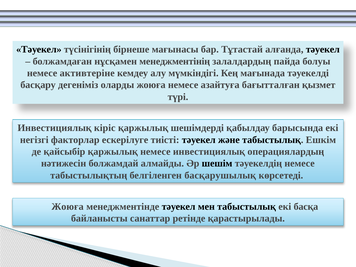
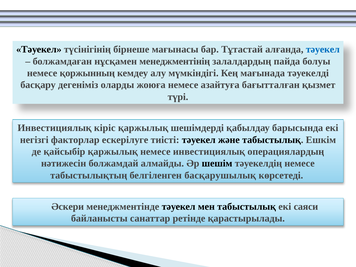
тәуекел at (323, 49) colour: black -> blue
активтеріне: активтеріне -> қоржынның
Жоюға at (68, 207): Жоюға -> Әскери
басқа: басқа -> саяси
